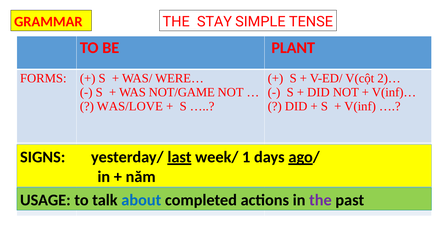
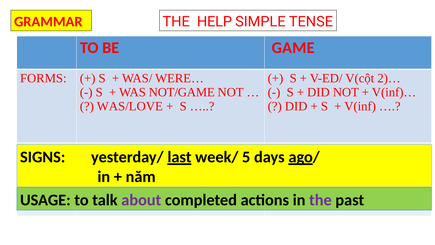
STAY: STAY -> HELP
PLANT: PLANT -> GAME
1: 1 -> 5
about colour: blue -> purple
